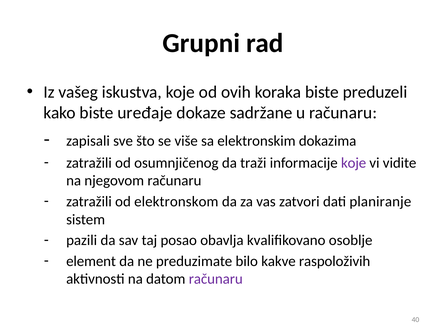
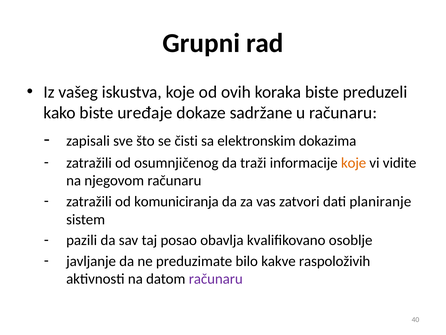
više: više -> čisti
koje at (354, 163) colour: purple -> orange
elektronskom: elektronskom -> komuniciranja
element: element -> javljanje
